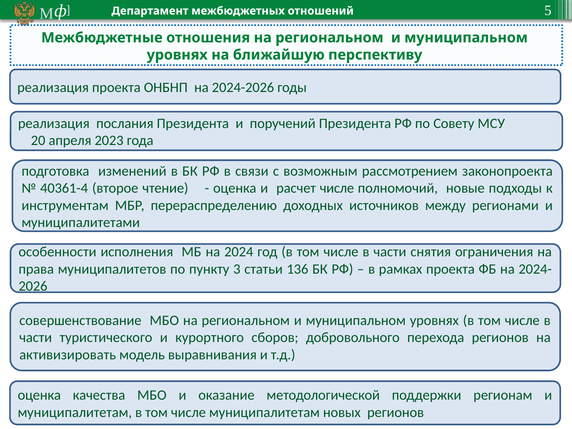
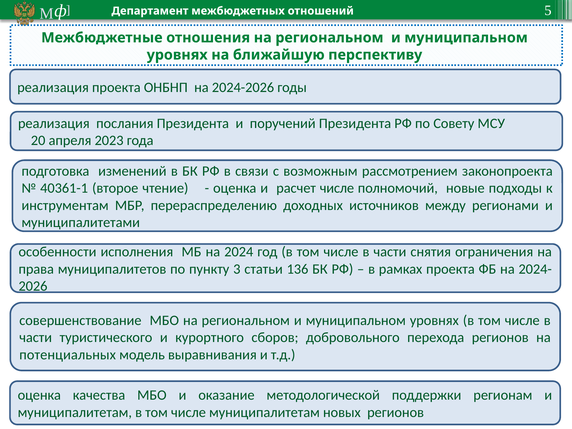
40361-4: 40361-4 -> 40361-1
активизировать: активизировать -> потенциальных
